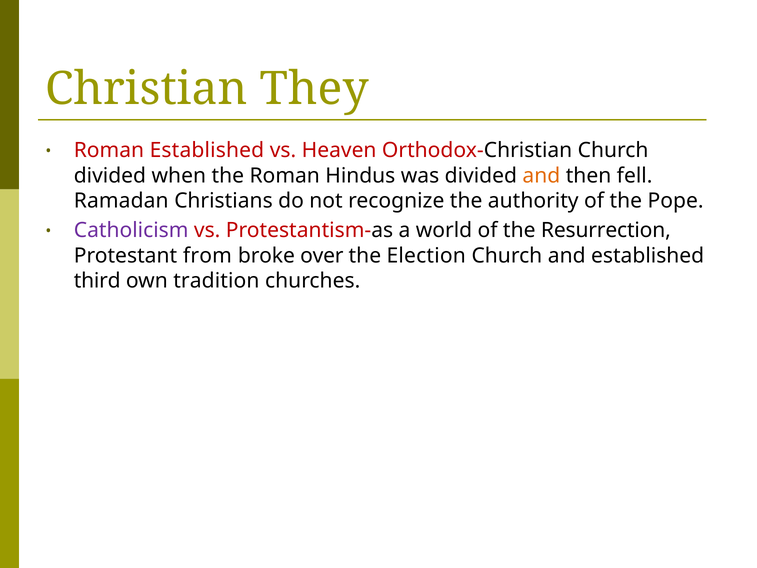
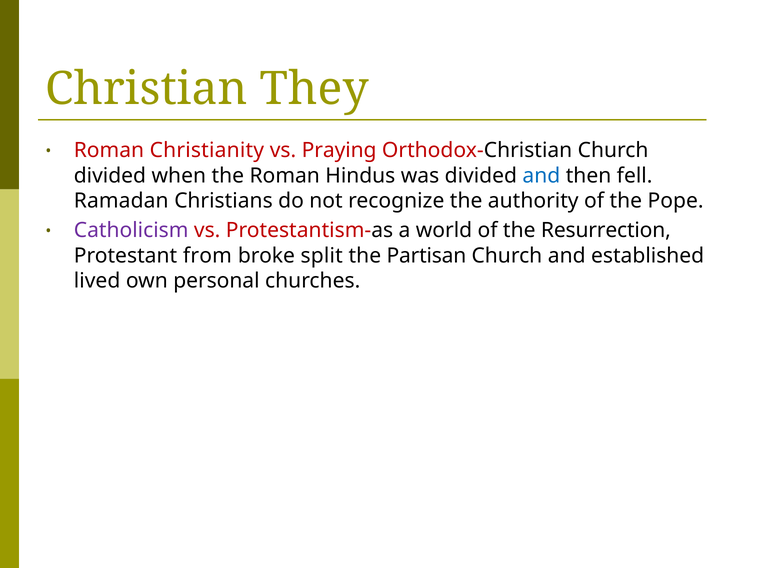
Roman Established: Established -> Christianity
Heaven: Heaven -> Praying
and at (541, 176) colour: orange -> blue
over: over -> split
Election: Election -> Partisan
third: third -> lived
tradition: tradition -> personal
